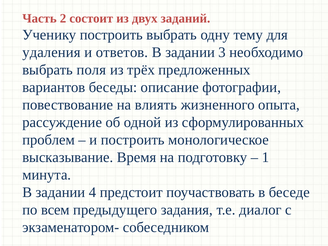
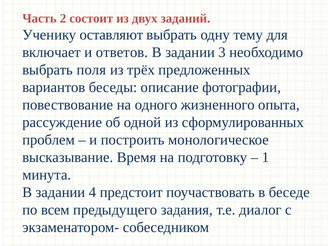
Ученику построить: построить -> оставляют
удаления: удаления -> включает
влиять: влиять -> одного
